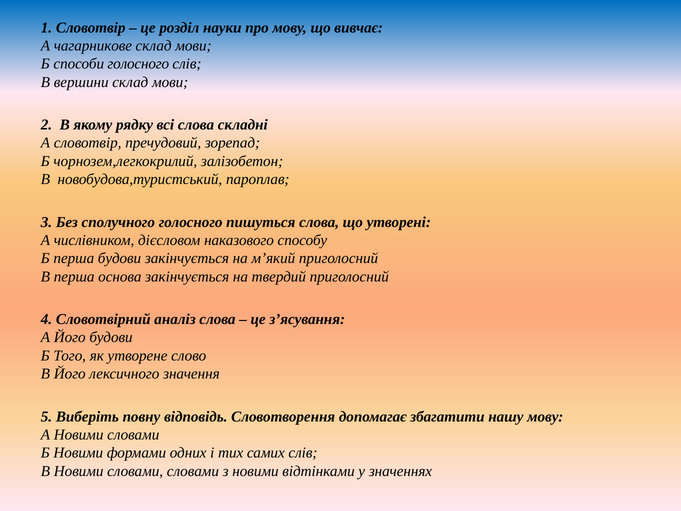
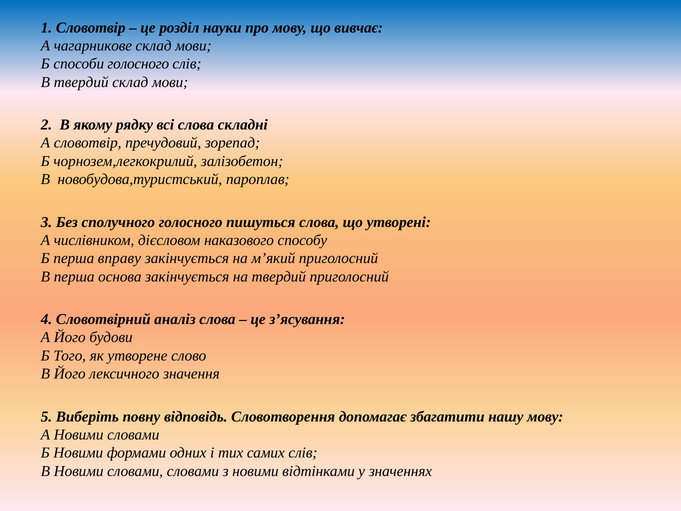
В вершини: вершини -> твердий
перша будови: будови -> вправу
